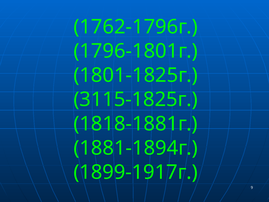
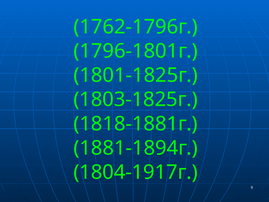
3115-1825г: 3115-1825г -> 1803-1825г
1899-1917г: 1899-1917г -> 1804-1917г
